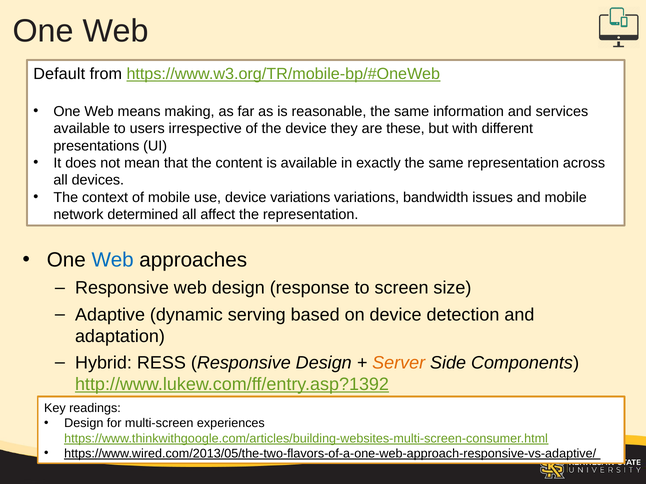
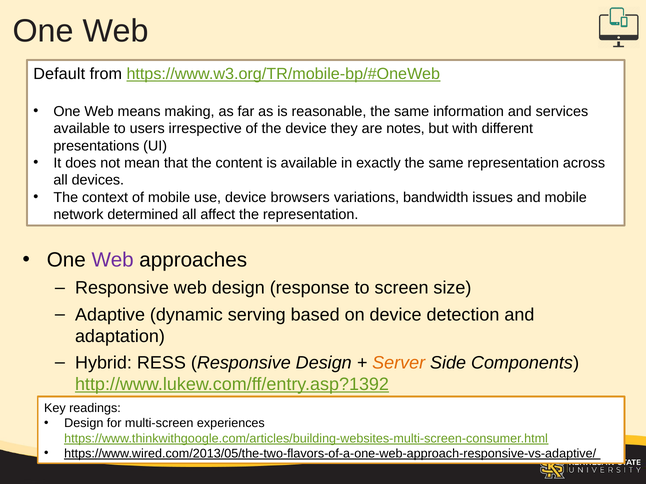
these: these -> notes
device variations: variations -> browsers
Web at (113, 260) colour: blue -> purple
